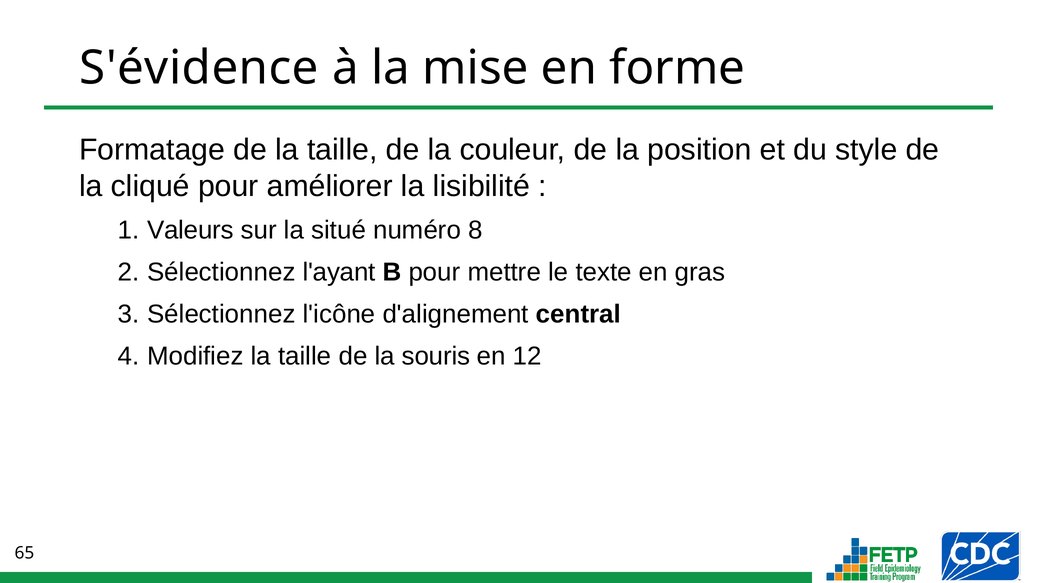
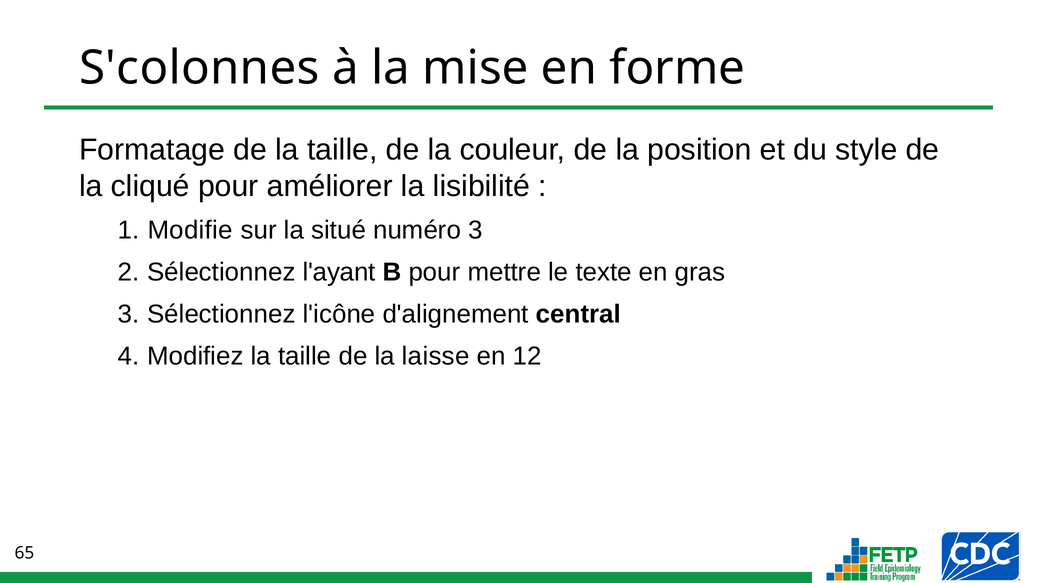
S'évidence: S'évidence -> S'colonnes
Valeurs: Valeurs -> Modifie
numéro 8: 8 -> 3
souris: souris -> laisse
